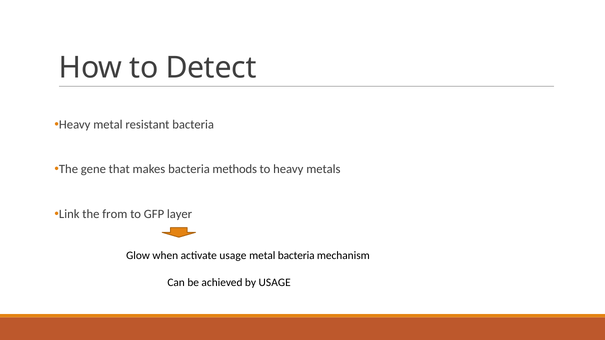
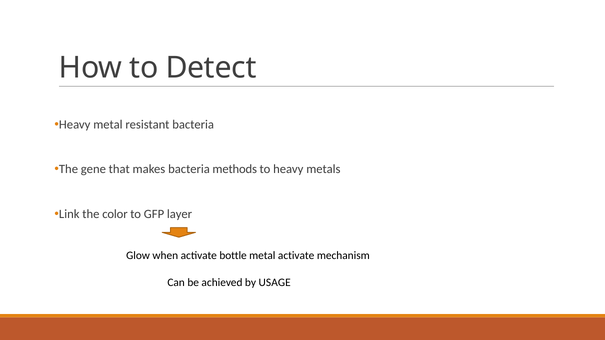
from: from -> color
activate usage: usage -> bottle
metal bacteria: bacteria -> activate
